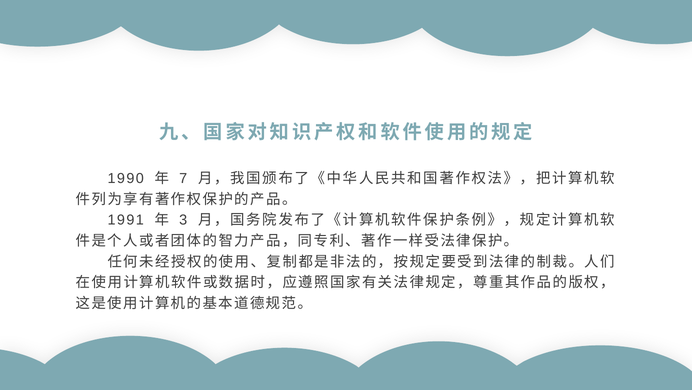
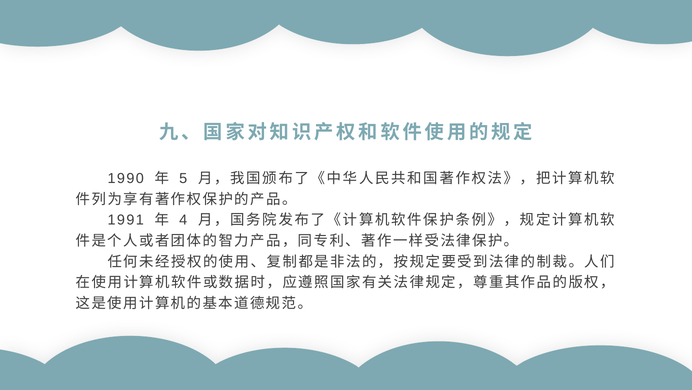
7: 7 -> 5
3: 3 -> 4
